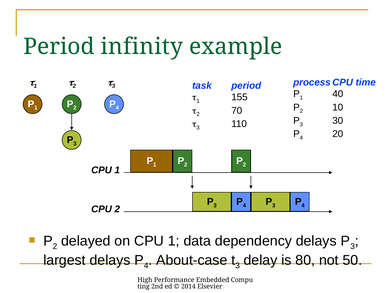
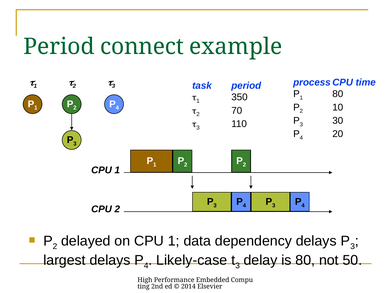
infinity: infinity -> connect
1 40: 40 -> 80
155: 155 -> 350
About-case: About-case -> Likely-case
